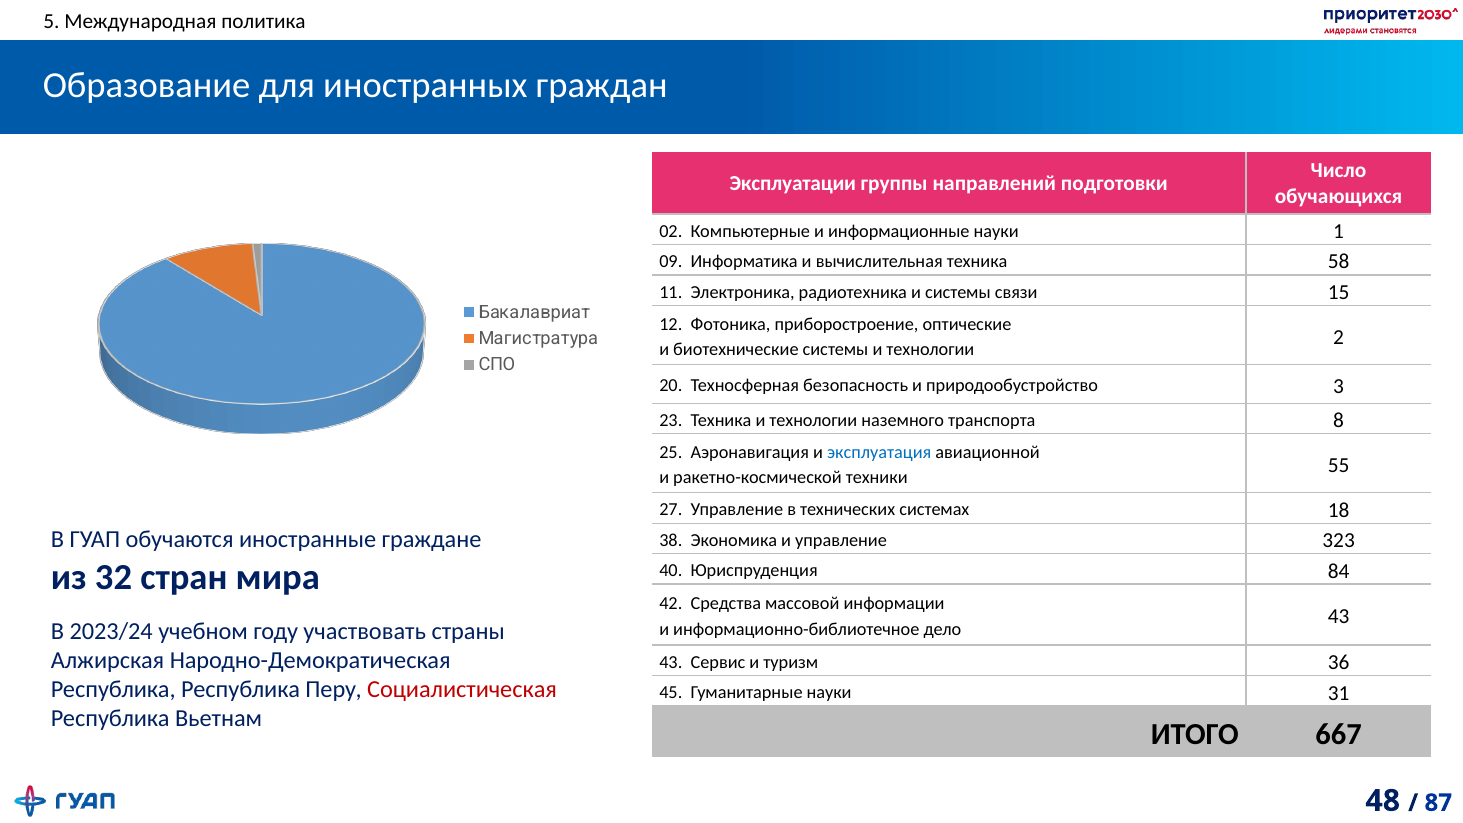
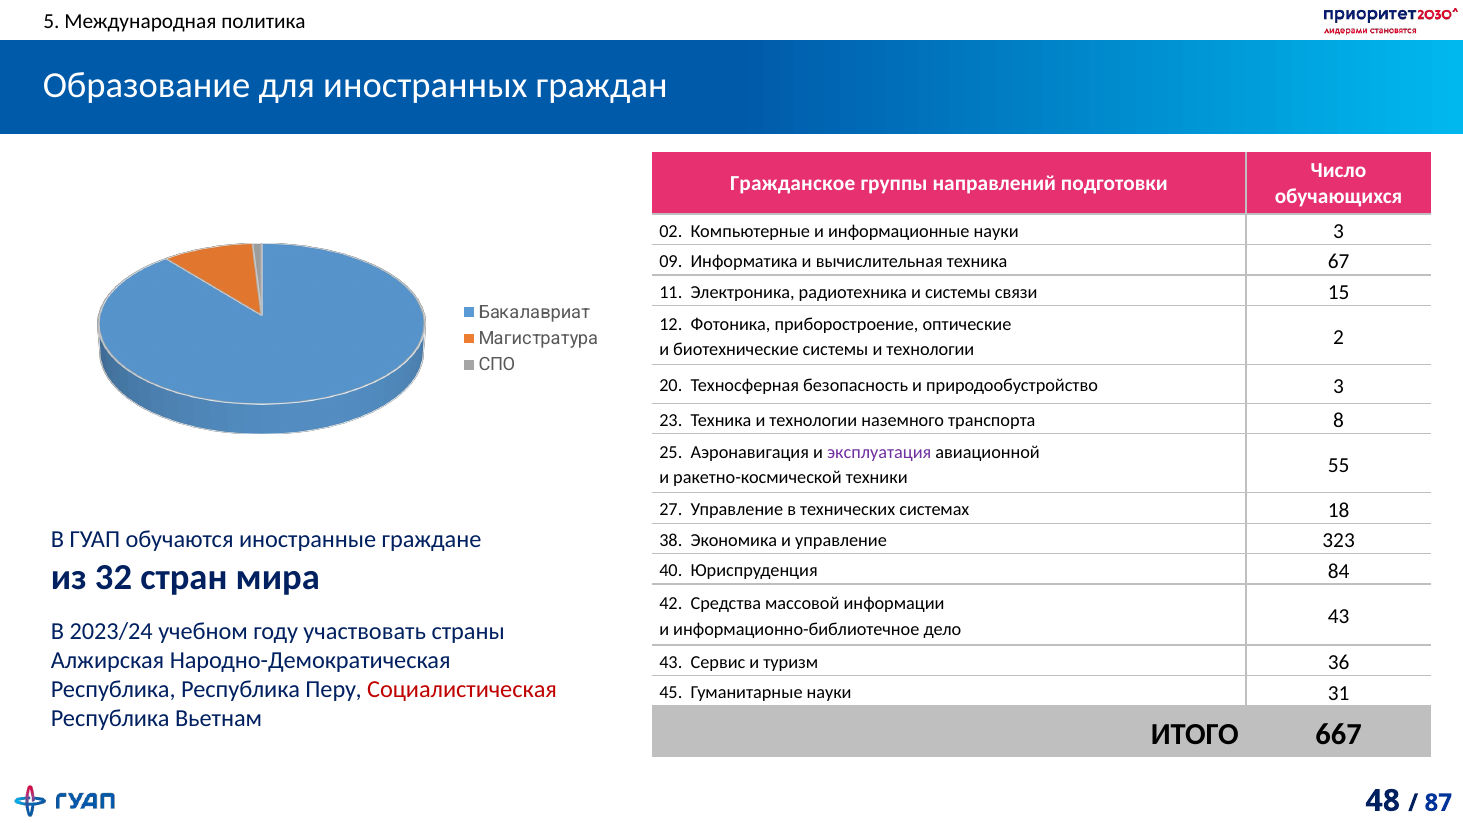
Эксплуатации: Эксплуатации -> Гражданское
науки 1: 1 -> 3
58: 58 -> 67
эксплуатация colour: blue -> purple
